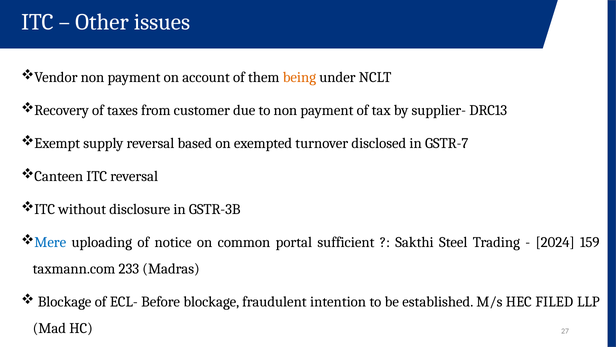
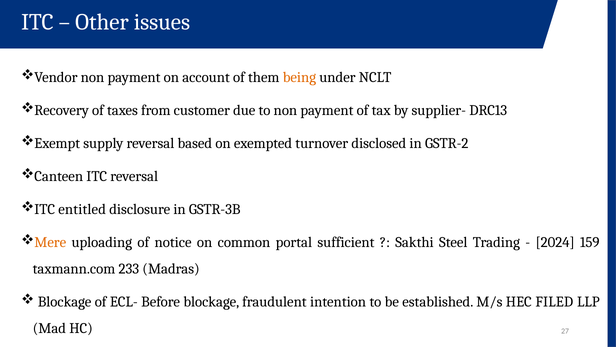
GSTR-7: GSTR-7 -> GSTR-2
without: without -> entitled
Mere colour: blue -> orange
